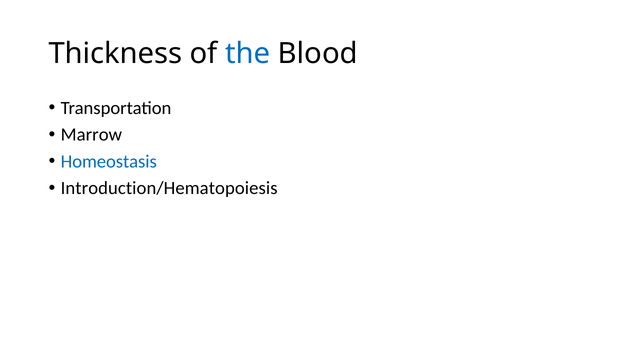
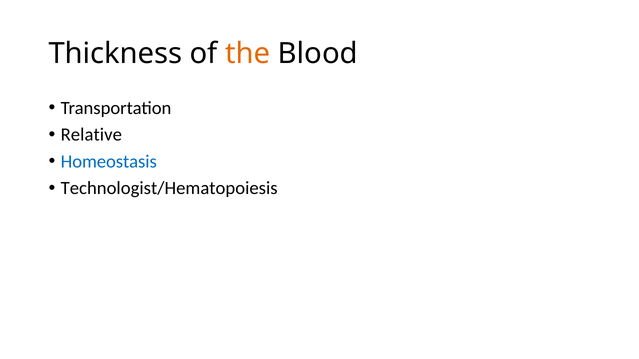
the colour: blue -> orange
Marrow: Marrow -> Relative
Introduction/Hematopoiesis: Introduction/Hematopoiesis -> Technologist/Hematopoiesis
